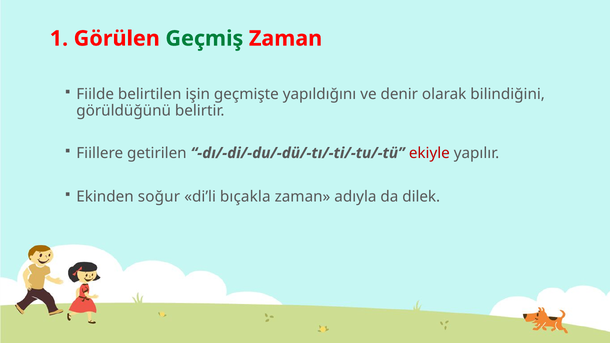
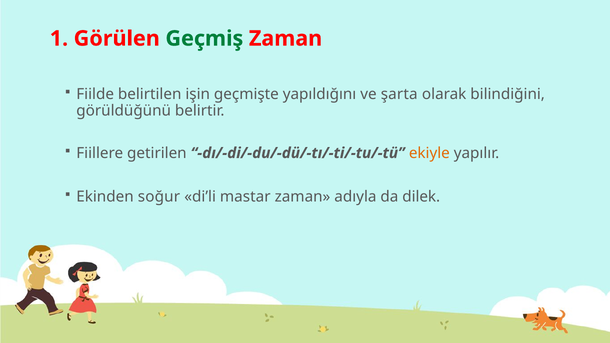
denir: denir -> şarta
ekiyle colour: red -> orange
bıçakla: bıçakla -> mastar
